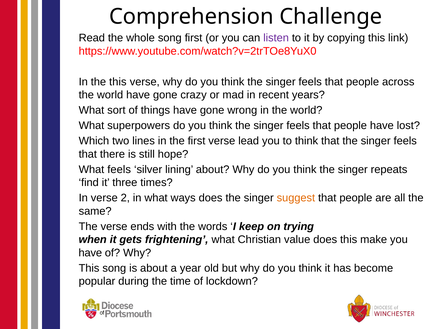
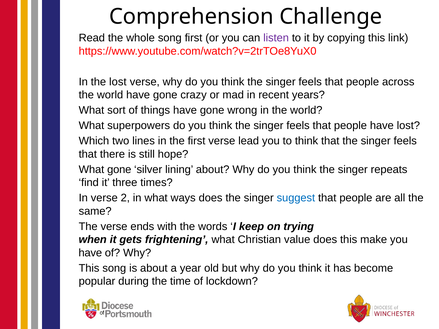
the this: this -> lost
What feels: feels -> gone
suggest colour: orange -> blue
